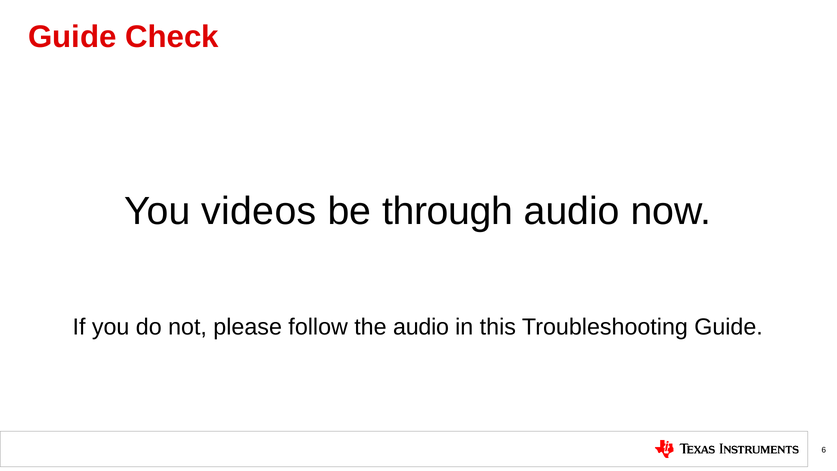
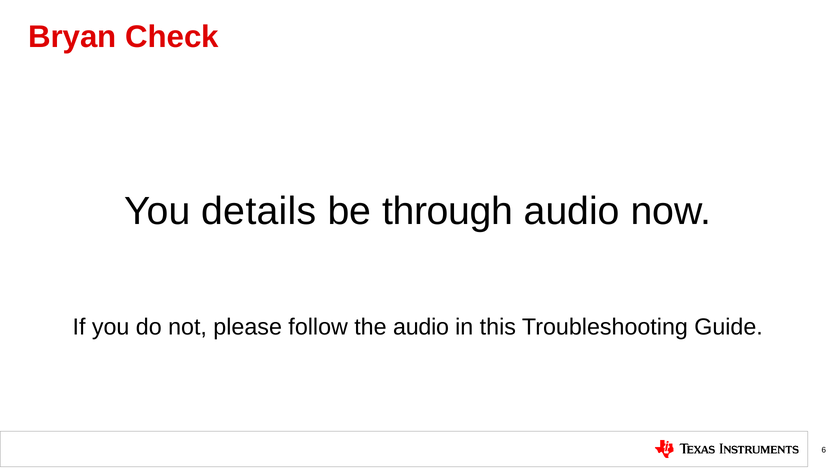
Guide at (72, 37): Guide -> Bryan
videos: videos -> details
